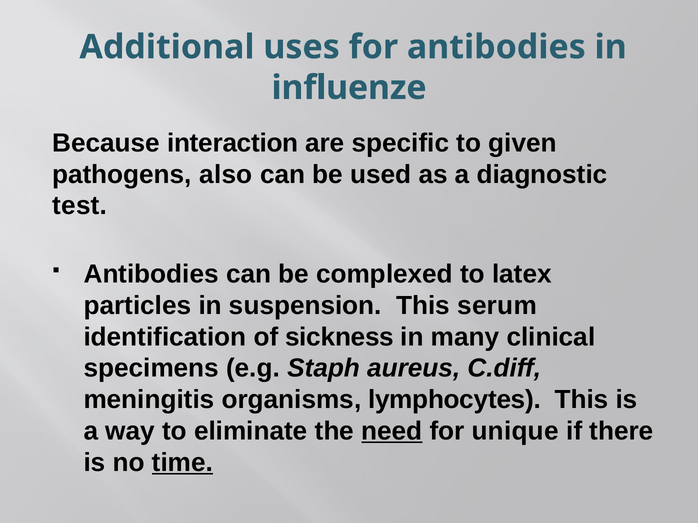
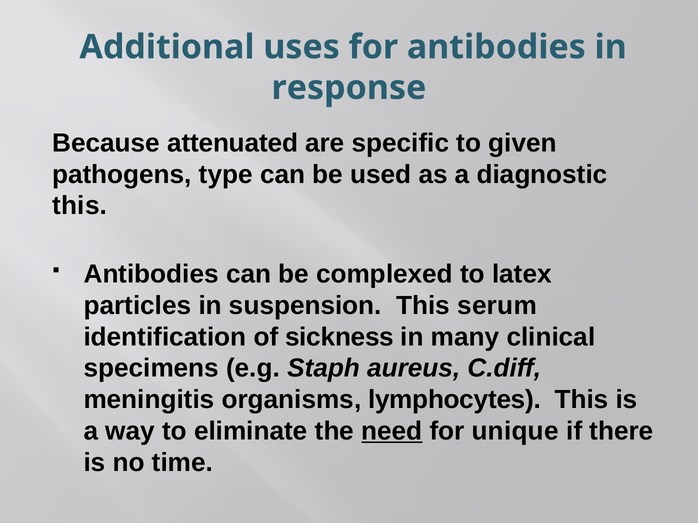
influenze: influenze -> response
interaction: interaction -> attenuated
also: also -> type
test at (80, 206): test -> this
time underline: present -> none
